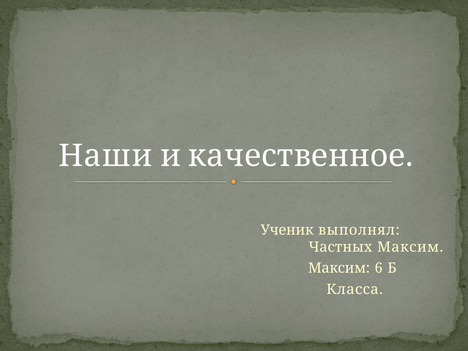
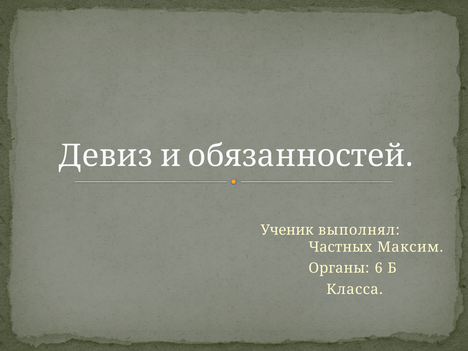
Наши: Наши -> Девиз
качественное: качественное -> обязанностей
Максим at (339, 268): Максим -> Органы
